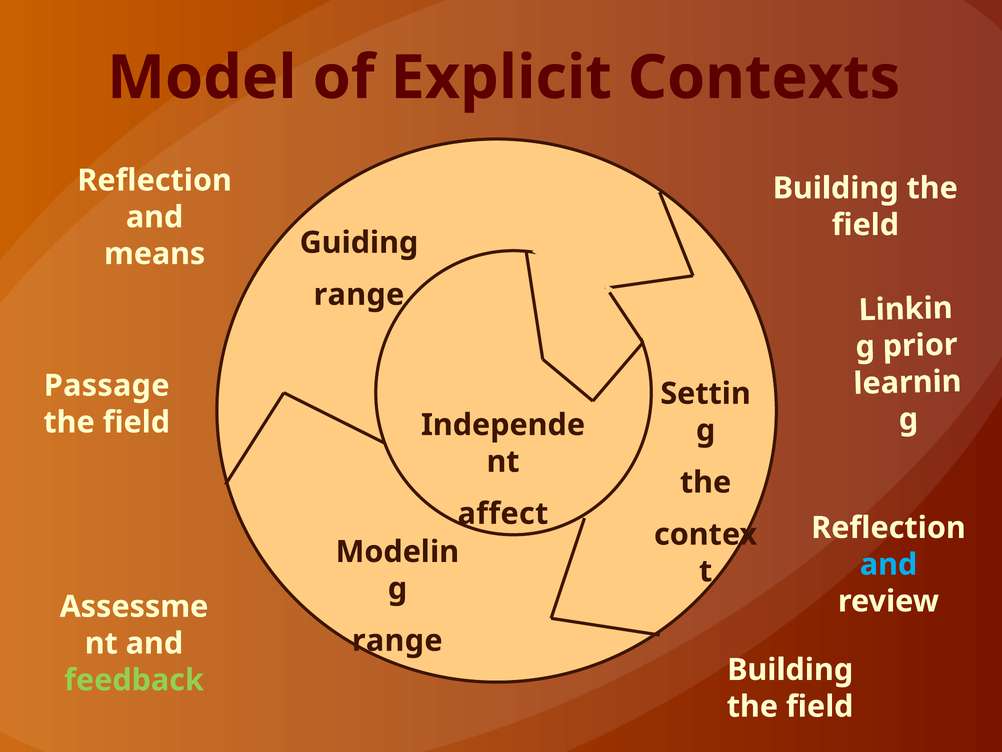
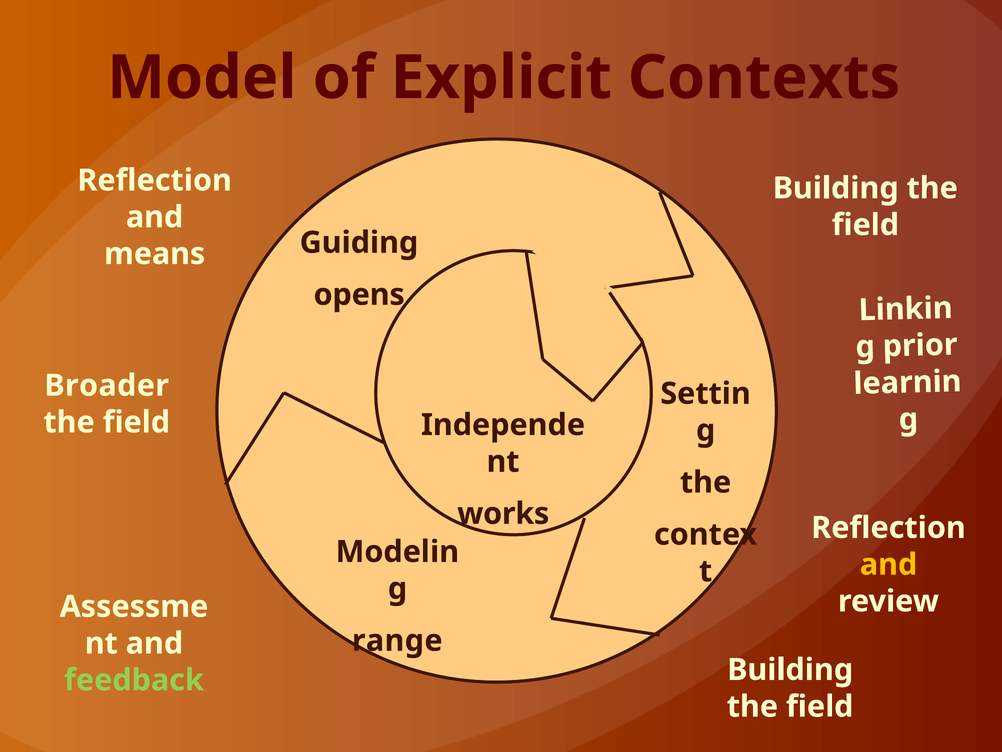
range at (359, 295): range -> opens
Passage: Passage -> Broader
affect: affect -> works
and at (889, 564) colour: light blue -> yellow
